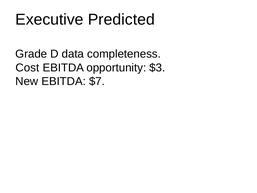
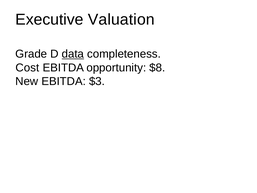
Predicted: Predicted -> Valuation
data underline: none -> present
$3: $3 -> $8
$7: $7 -> $3
